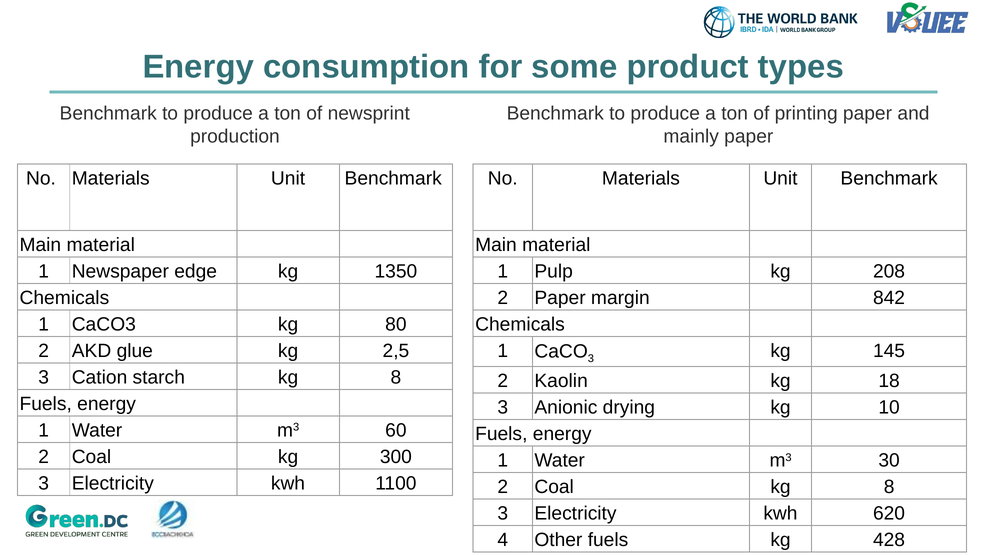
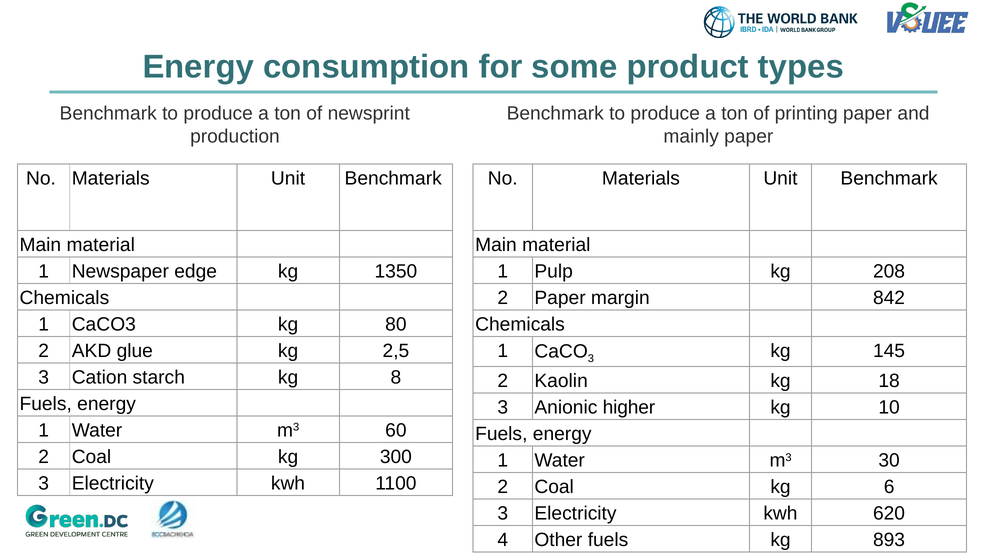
drying: drying -> higher
Coal kg 8: 8 -> 6
428: 428 -> 893
